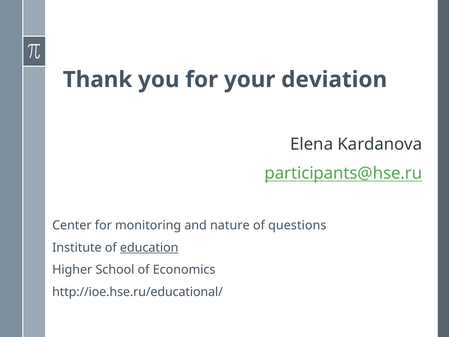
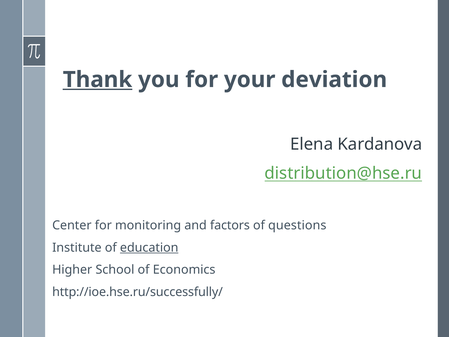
Thank underline: none -> present
participants@hse.ru: participants@hse.ru -> distribution@hse.ru
nature: nature -> factors
http://ioe.hse.ru/educational/: http://ioe.hse.ru/educational/ -> http://ioe.hse.ru/successfully/
